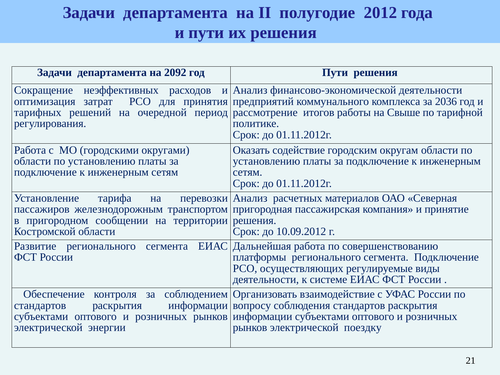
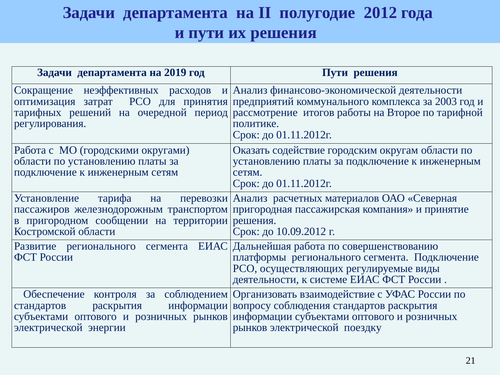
2092: 2092 -> 2019
2036: 2036 -> 2003
Свыше: Свыше -> Второе
